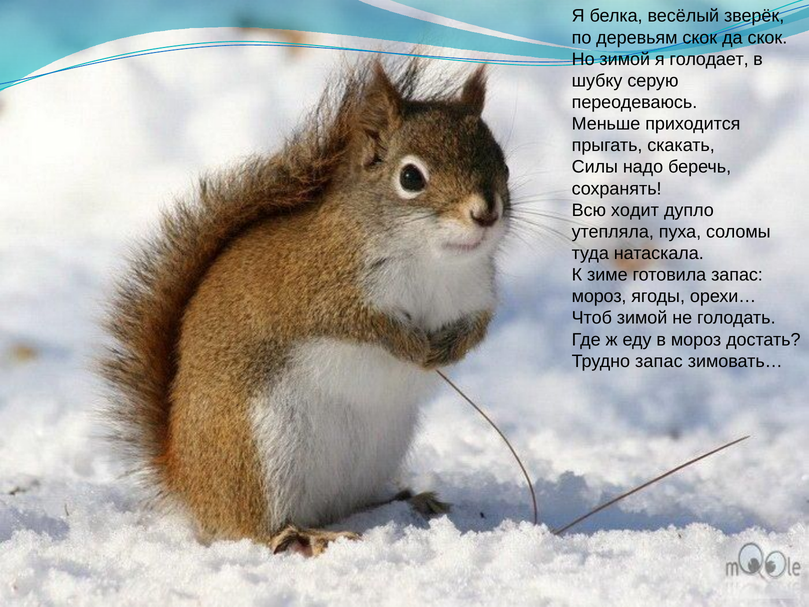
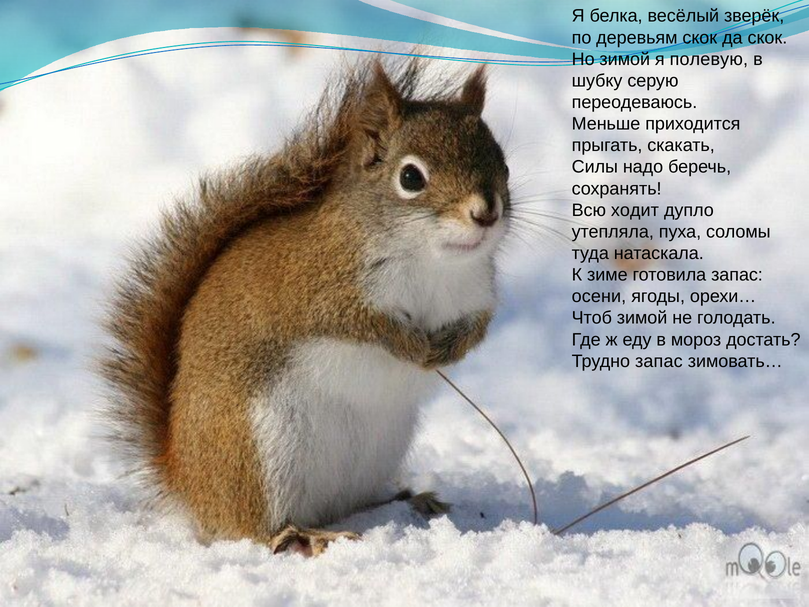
голодает: голодает -> полевую
мороз at (599, 296): мороз -> осени
